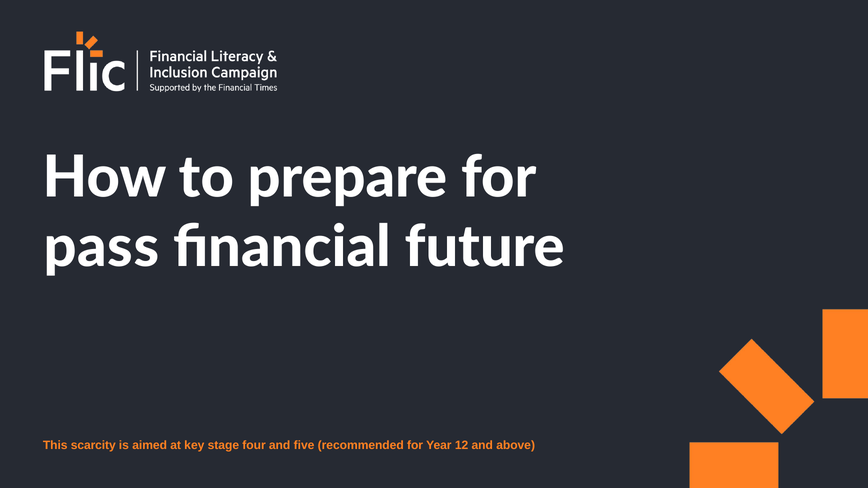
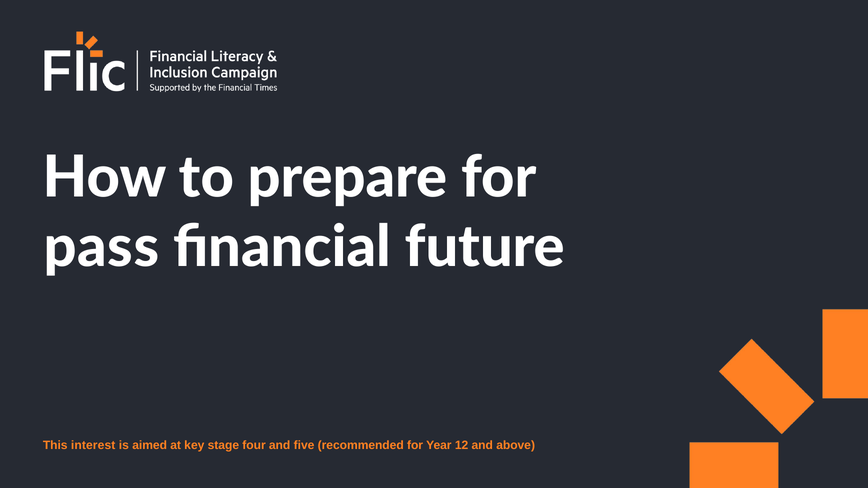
scarcity: scarcity -> interest
